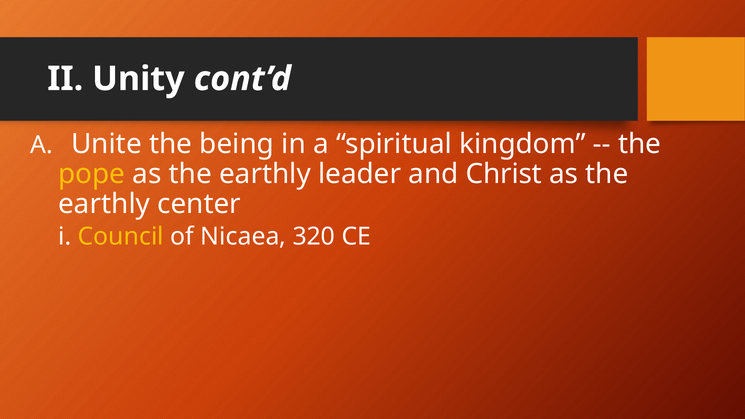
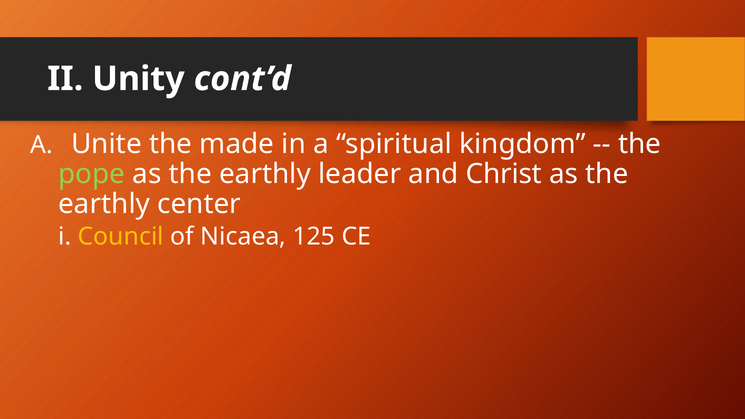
being: being -> made
pope colour: yellow -> light green
320: 320 -> 125
